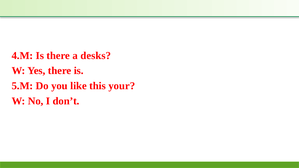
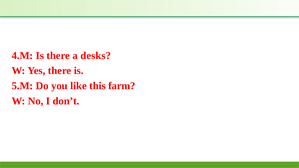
your: your -> farm
